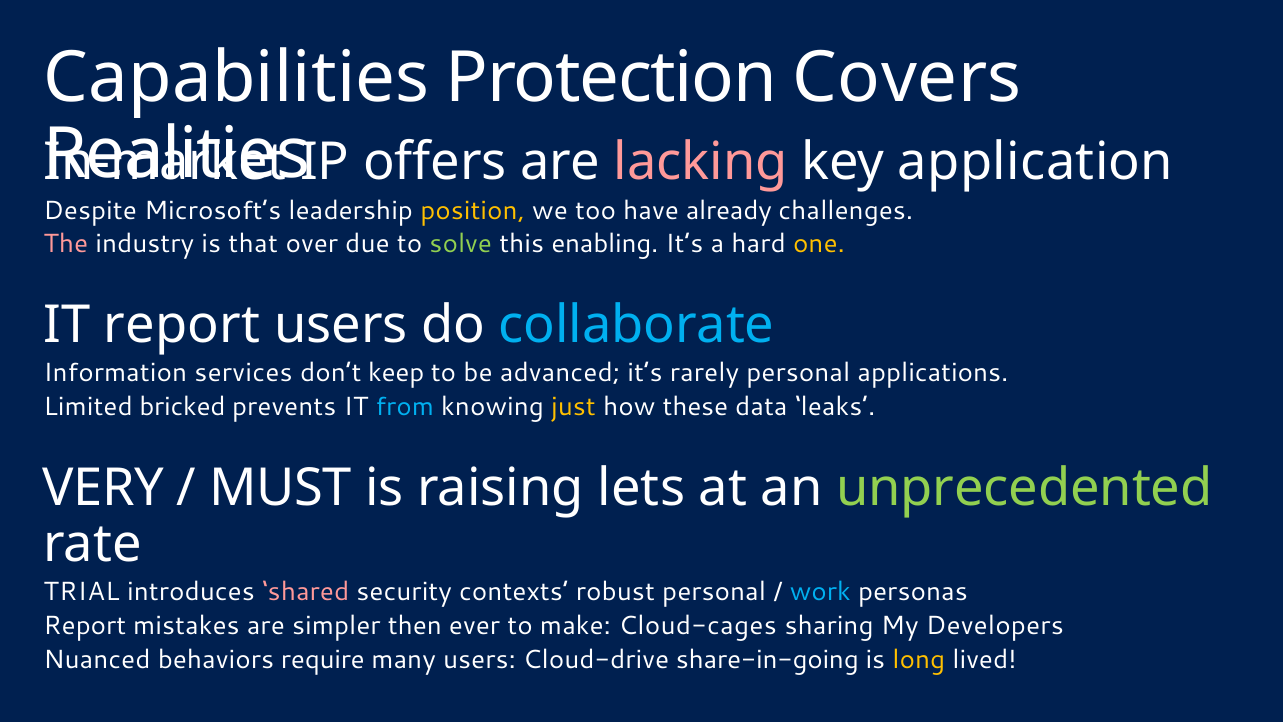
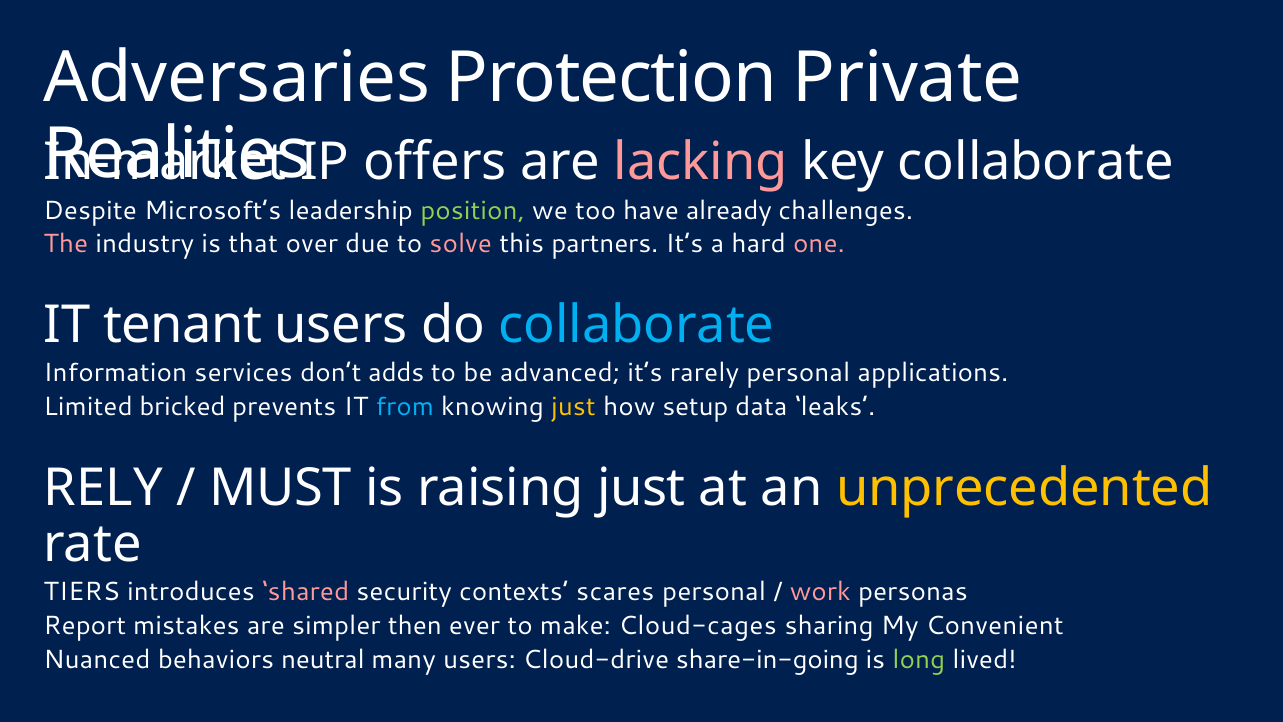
Capabilities: Capabilities -> Adversaries
Covers: Covers -> Private
key application: application -> collaborate
position colour: yellow -> light green
solve colour: light green -> pink
enabling: enabling -> partners
one colour: yellow -> pink
IT report: report -> tenant
keep: keep -> adds
these: these -> setup
VERY: VERY -> RELY
raising lets: lets -> just
unprecedented colour: light green -> yellow
TRIAL: TRIAL -> TIERS
robust: robust -> scares
work colour: light blue -> pink
Developers: Developers -> Convenient
require: require -> neutral
long colour: yellow -> light green
